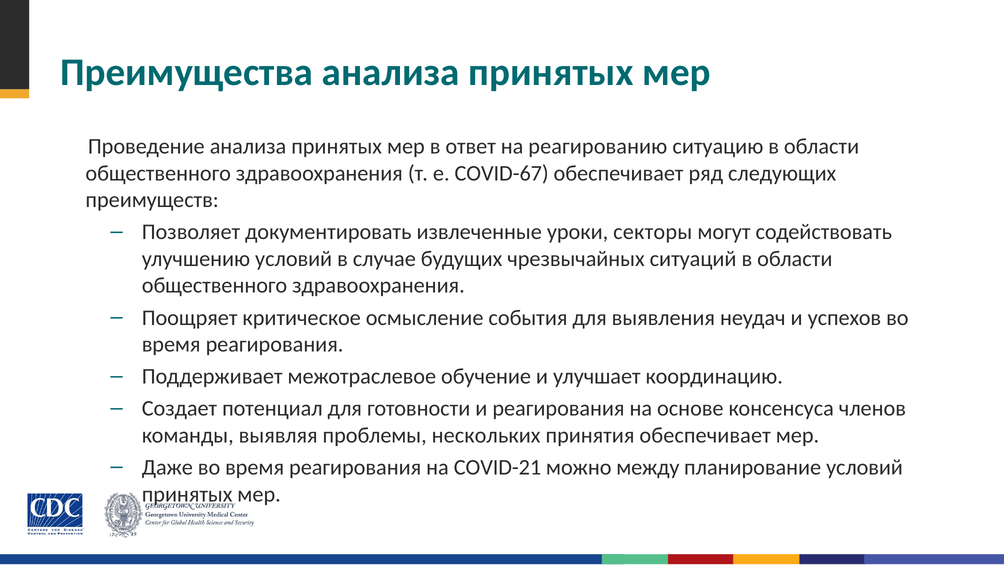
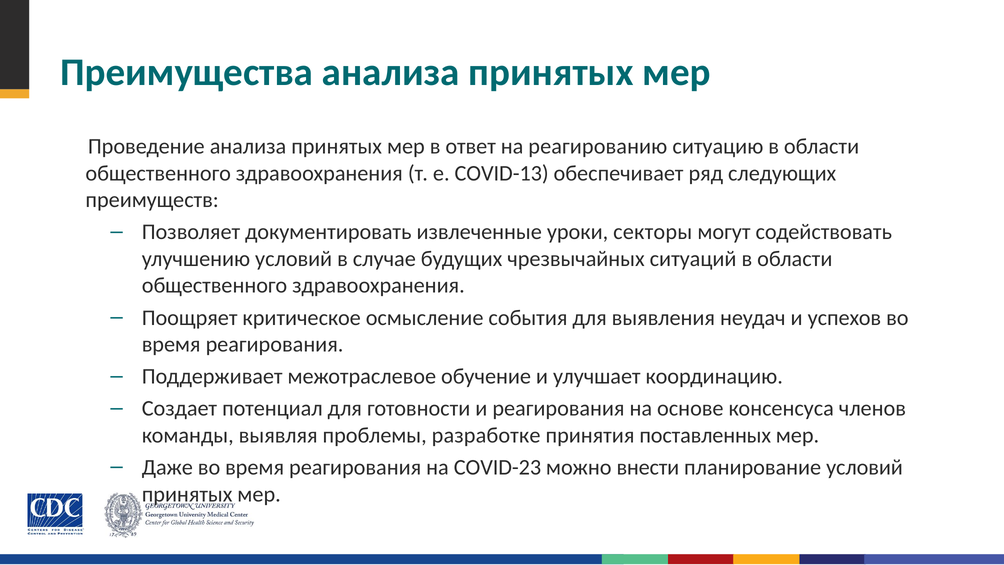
COVID-67: COVID-67 -> COVID-13
нескольких: нескольких -> разработке
принятия обеспечивает: обеспечивает -> поставленных
COVID-21: COVID-21 -> COVID-23
между: между -> внести
